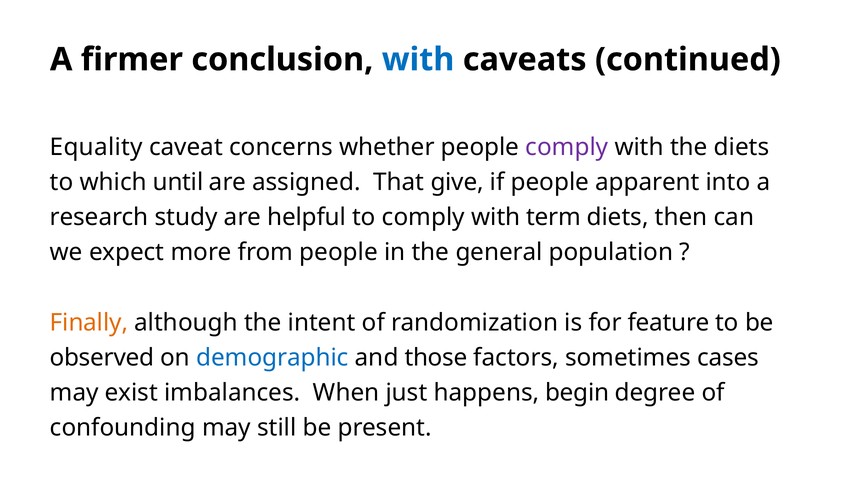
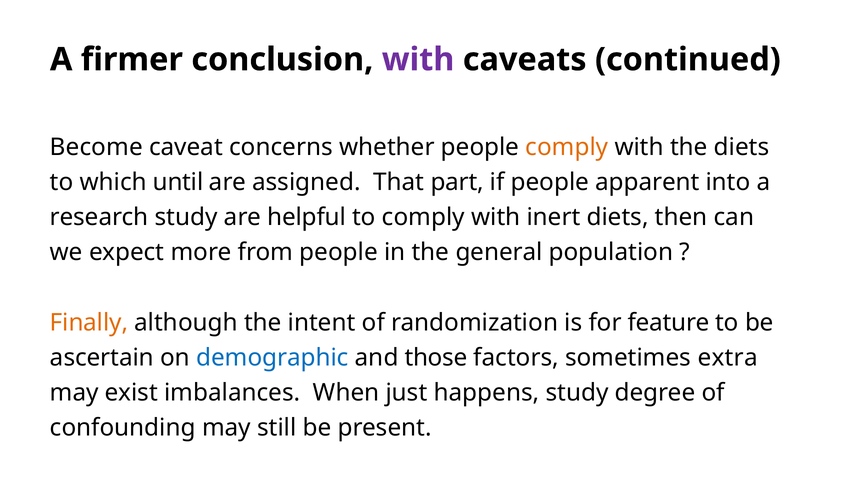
with at (418, 59) colour: blue -> purple
Equality: Equality -> Become
comply at (567, 147) colour: purple -> orange
give: give -> part
term: term -> inert
observed: observed -> ascertain
cases: cases -> extra
happens begin: begin -> study
